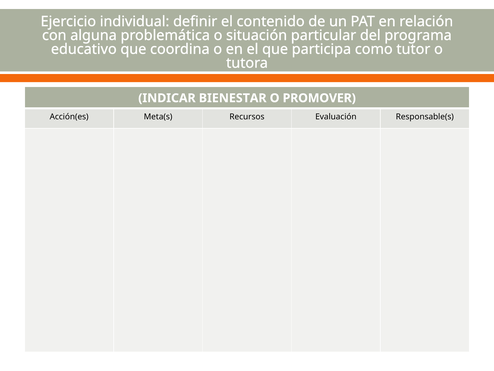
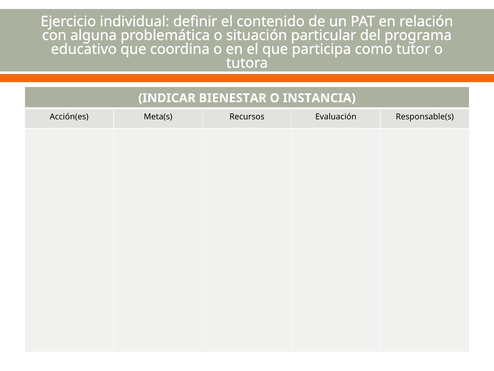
PROMOVER: PROMOVER -> INSTANCIA
